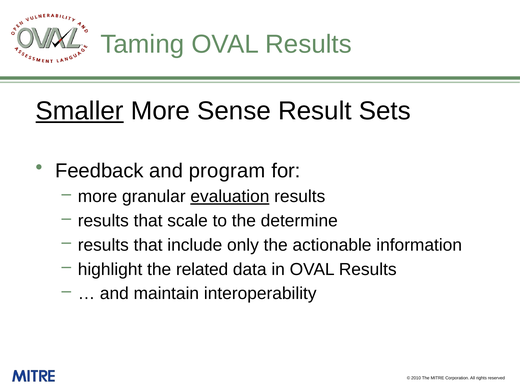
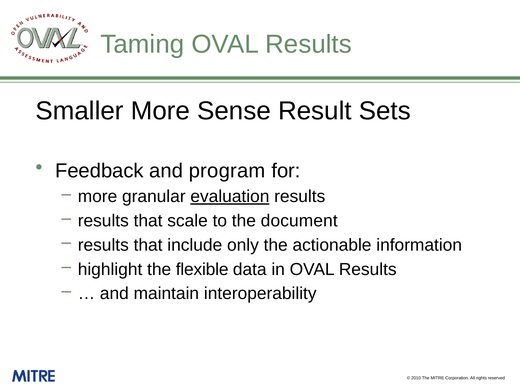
Smaller underline: present -> none
determine: determine -> document
related: related -> flexible
